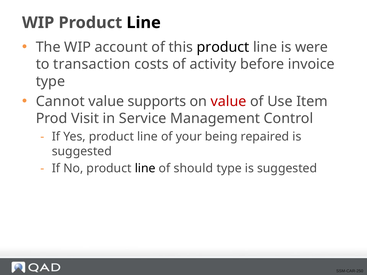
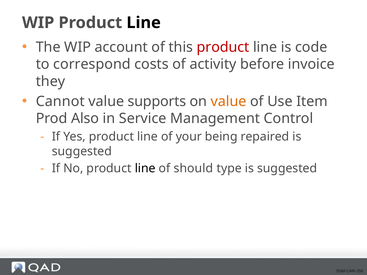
product at (223, 47) colour: black -> red
were: were -> code
transaction: transaction -> correspond
type at (50, 81): type -> they
value at (229, 101) colour: red -> orange
Visit: Visit -> Also
